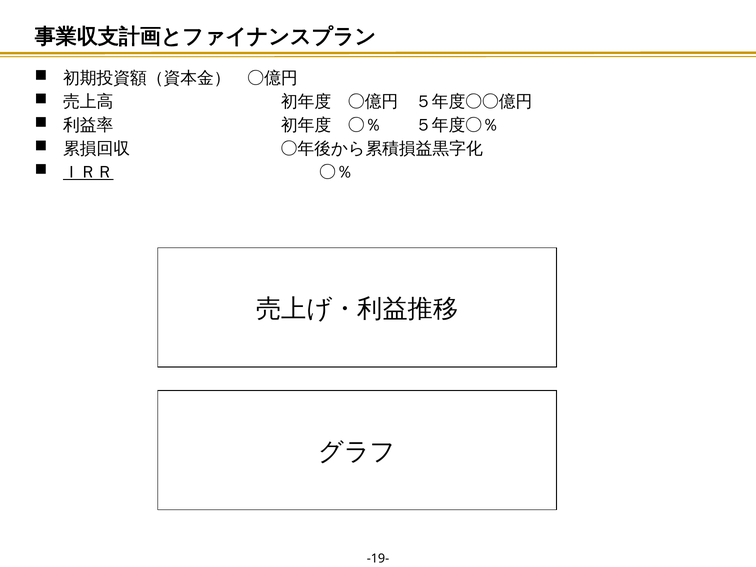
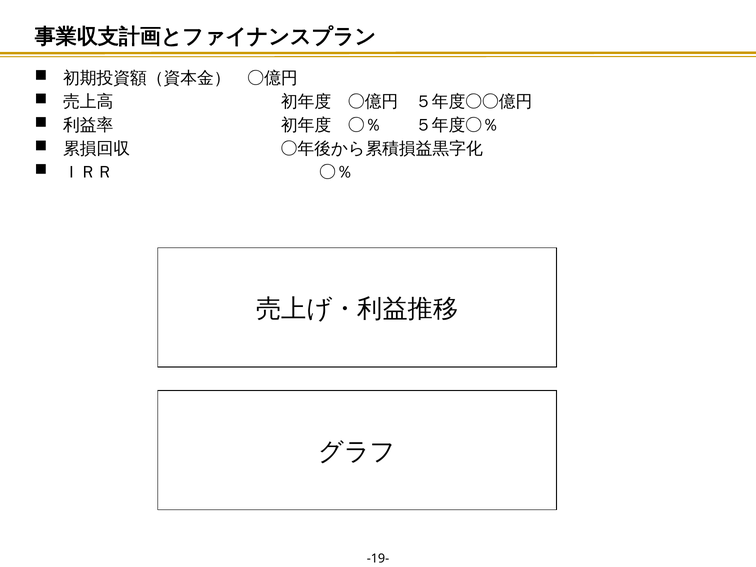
ＩＲＲ underline: present -> none
